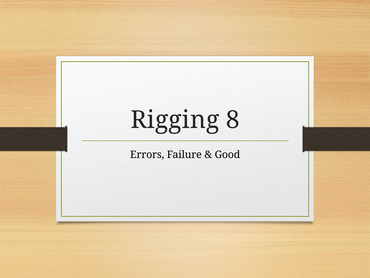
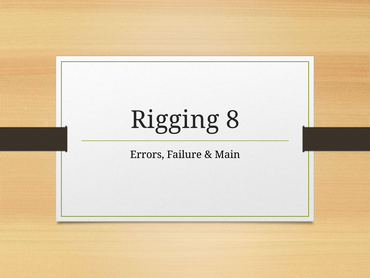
Good: Good -> Main
